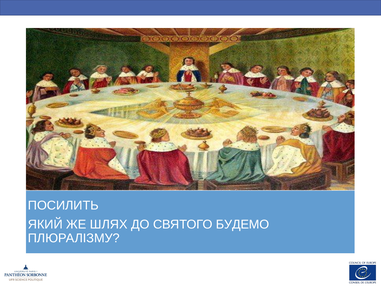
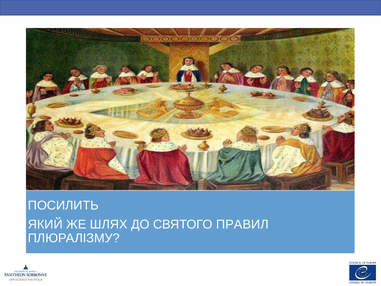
БУДЕМО: БУДЕМО -> ПРАВИЛ
